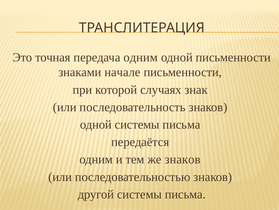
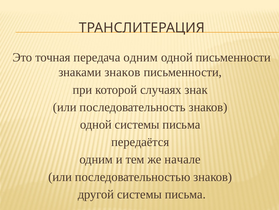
знаками начале: начале -> знаков
же знаков: знаков -> начале
